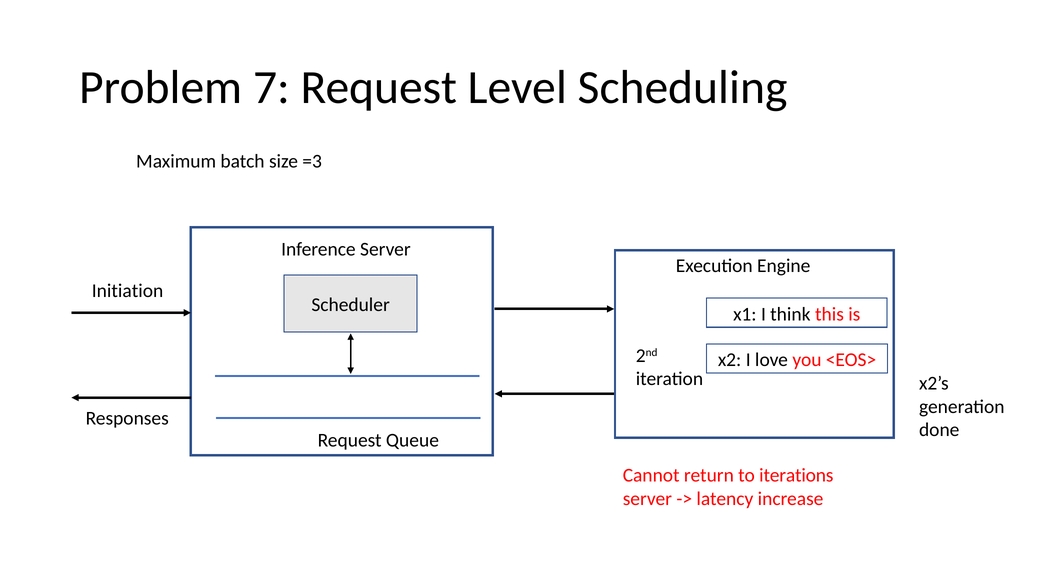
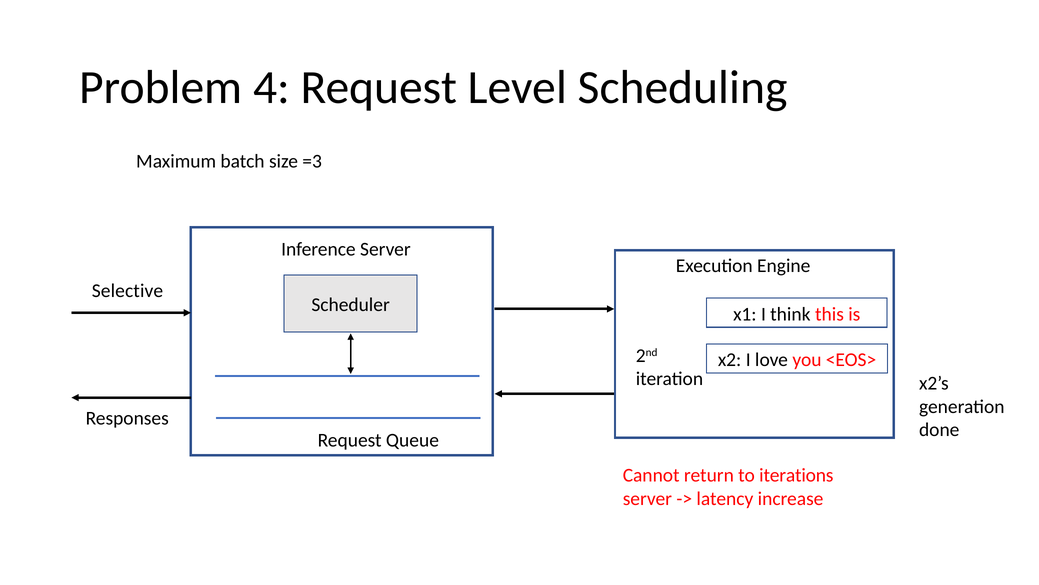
7: 7 -> 4
Initiation: Initiation -> Selective
